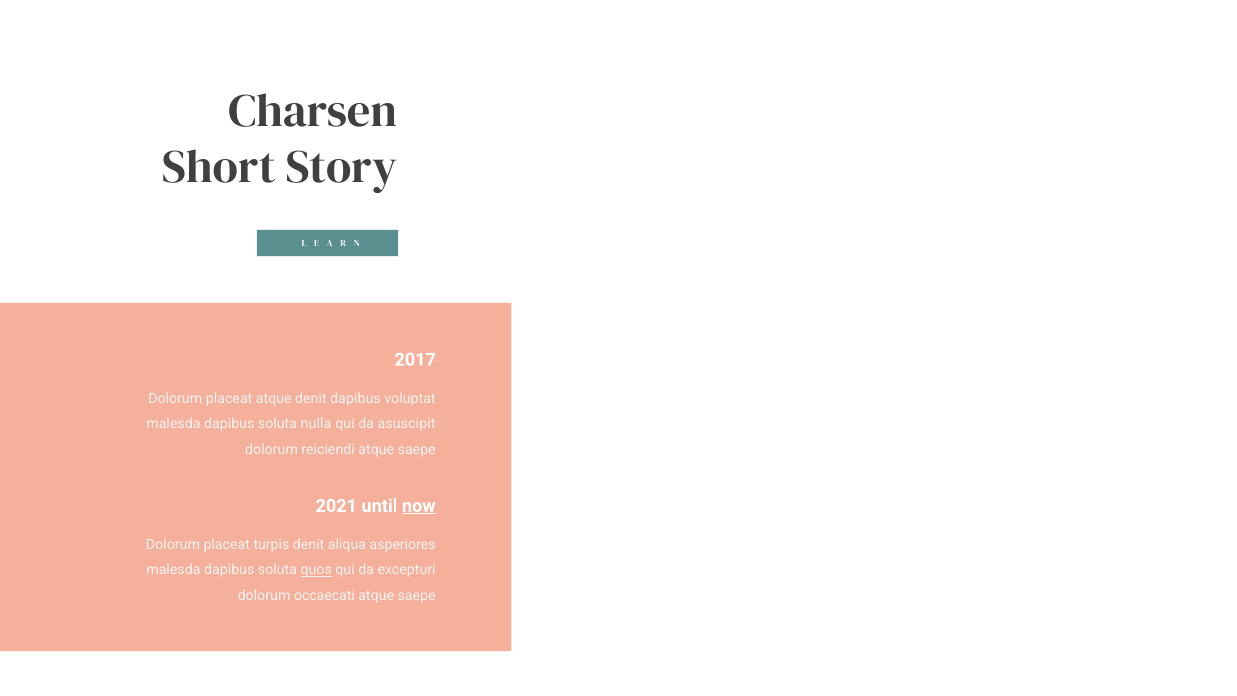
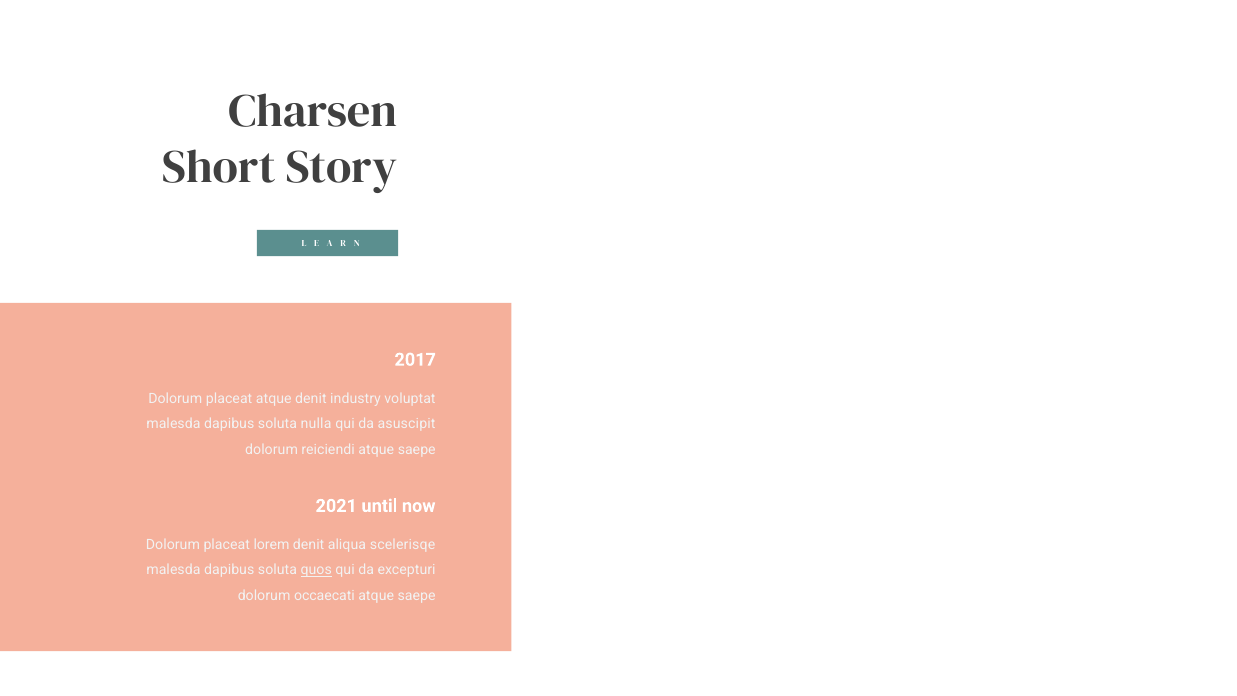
denit dapibus: dapibus -> industry
now underline: present -> none
turpis: turpis -> lorem
asperiores: asperiores -> scelerisqe
